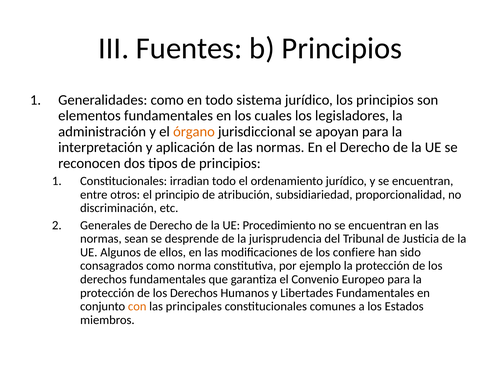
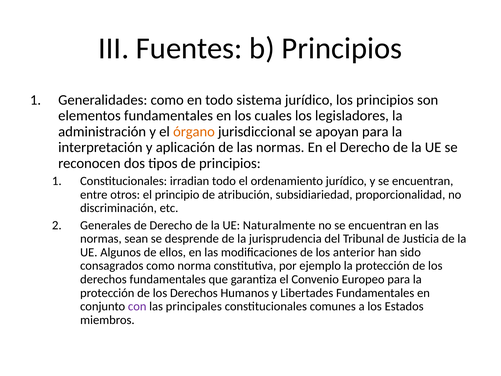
Procedimiento: Procedimiento -> Naturalmente
confiere: confiere -> anterior
con colour: orange -> purple
